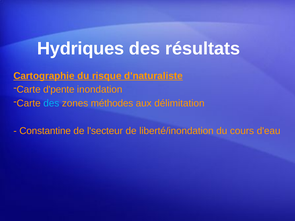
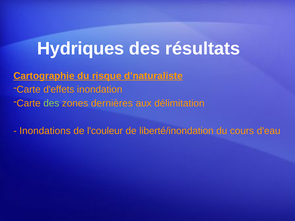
d'pente: d'pente -> d'effets
des at (51, 103) colour: light blue -> light green
méthodes: méthodes -> dernières
Constantine: Constantine -> Inondations
l'secteur: l'secteur -> l'couleur
